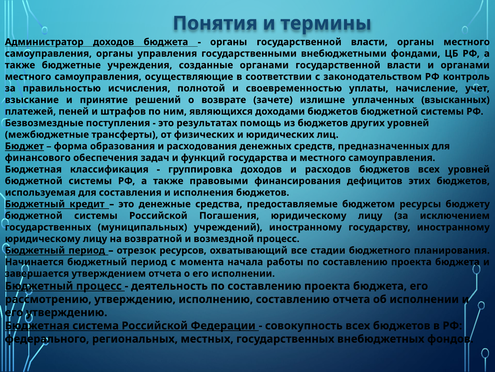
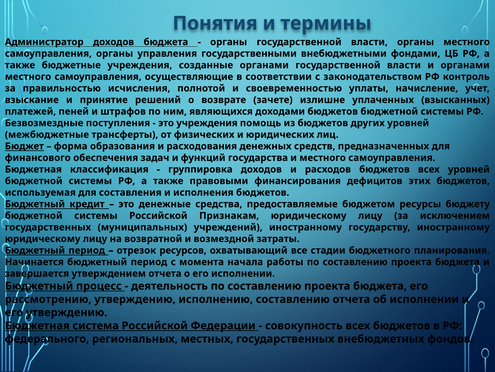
это результатах: результатах -> учреждения
Погашения: Погашения -> Признакам
возмездной процесс: процесс -> затраты
